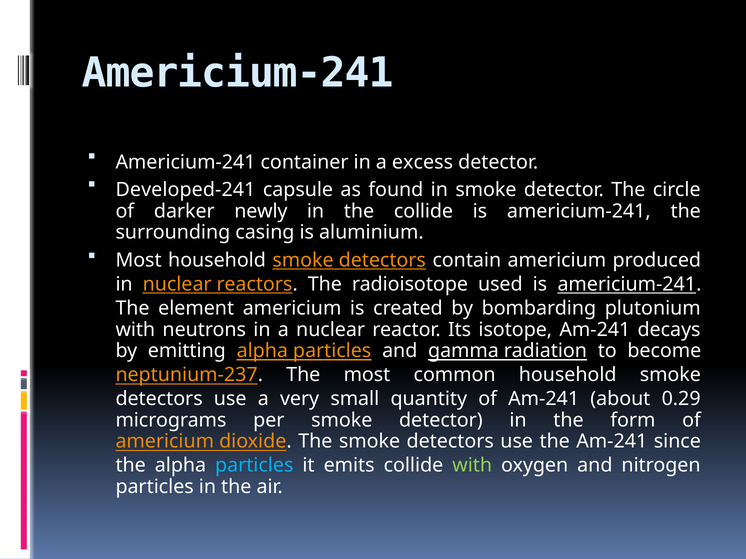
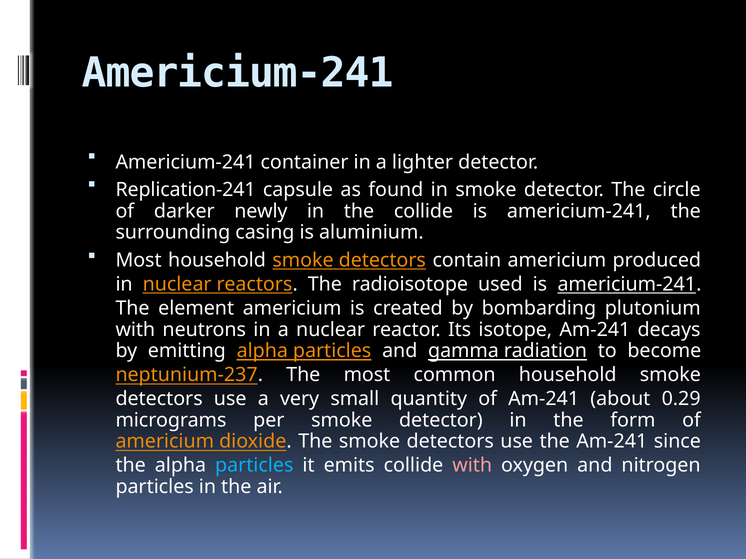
excess: excess -> lighter
Developed-241: Developed-241 -> Replication-241
with at (472, 466) colour: light green -> pink
